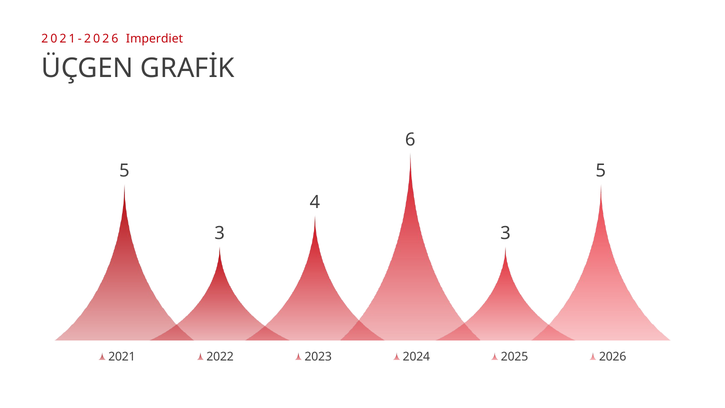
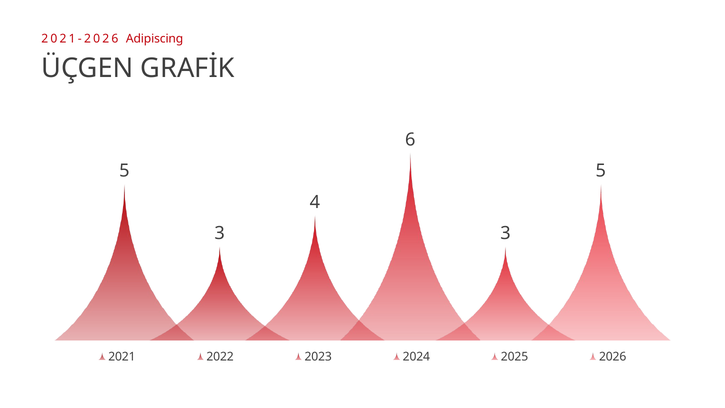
Imperdiet: Imperdiet -> Adipiscing
